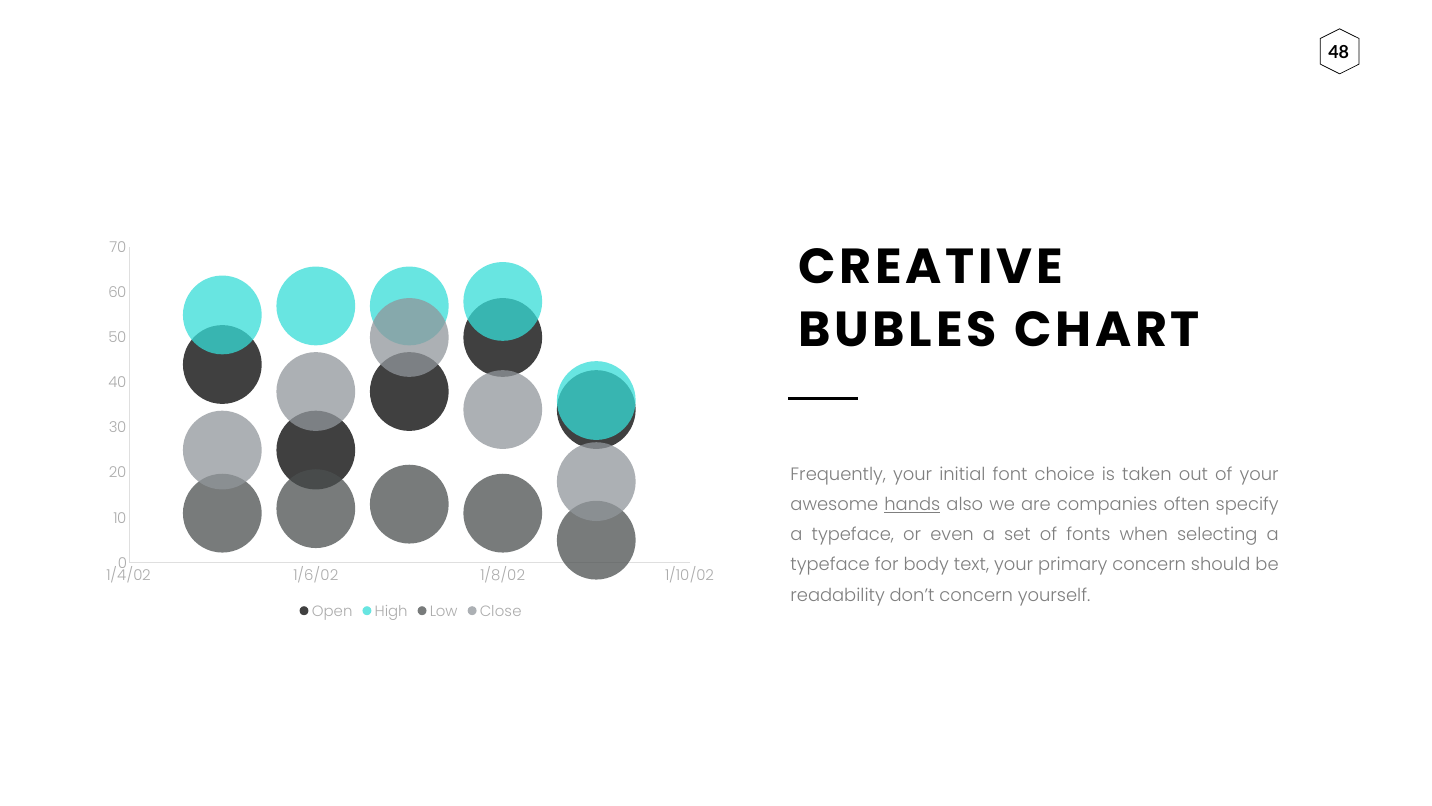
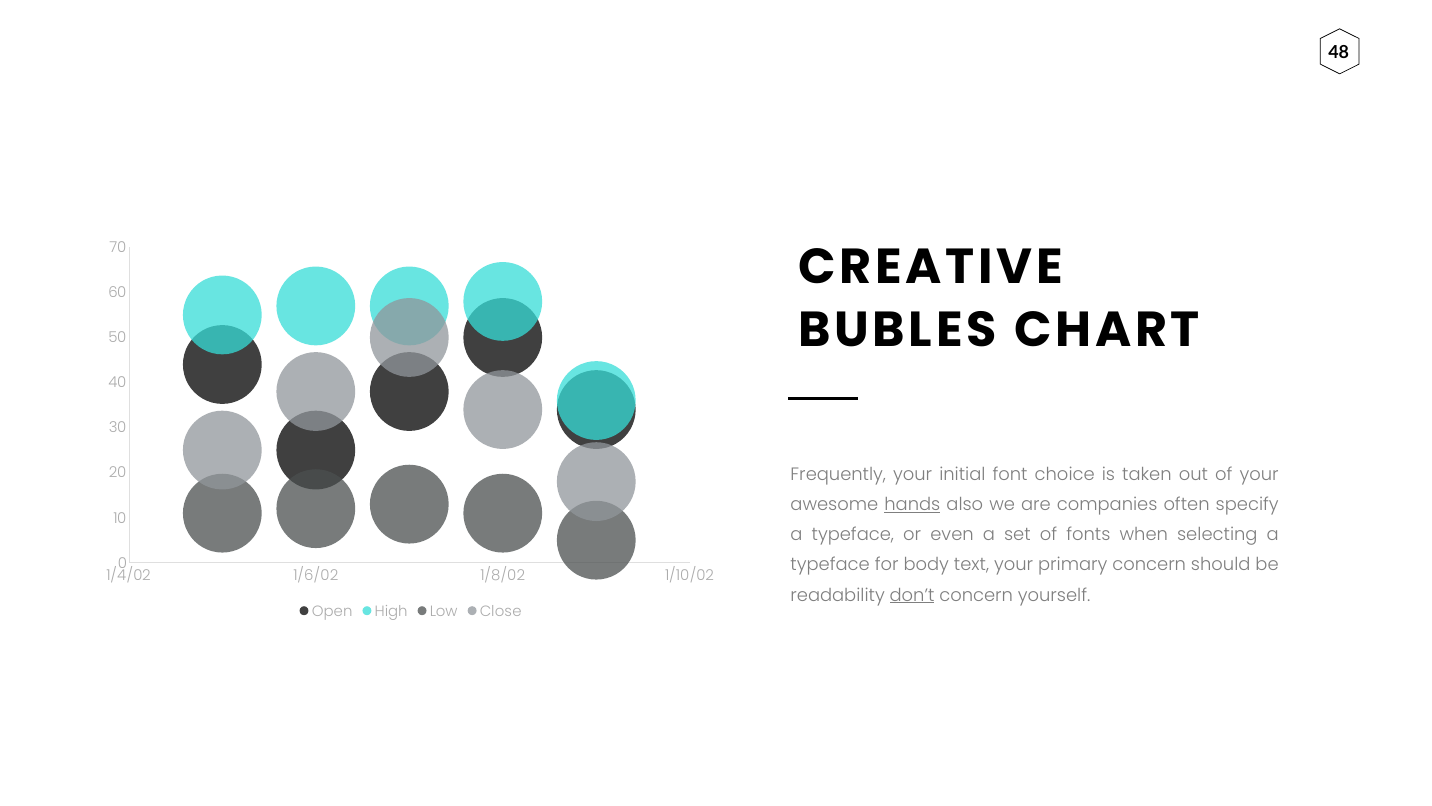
don’t underline: none -> present
